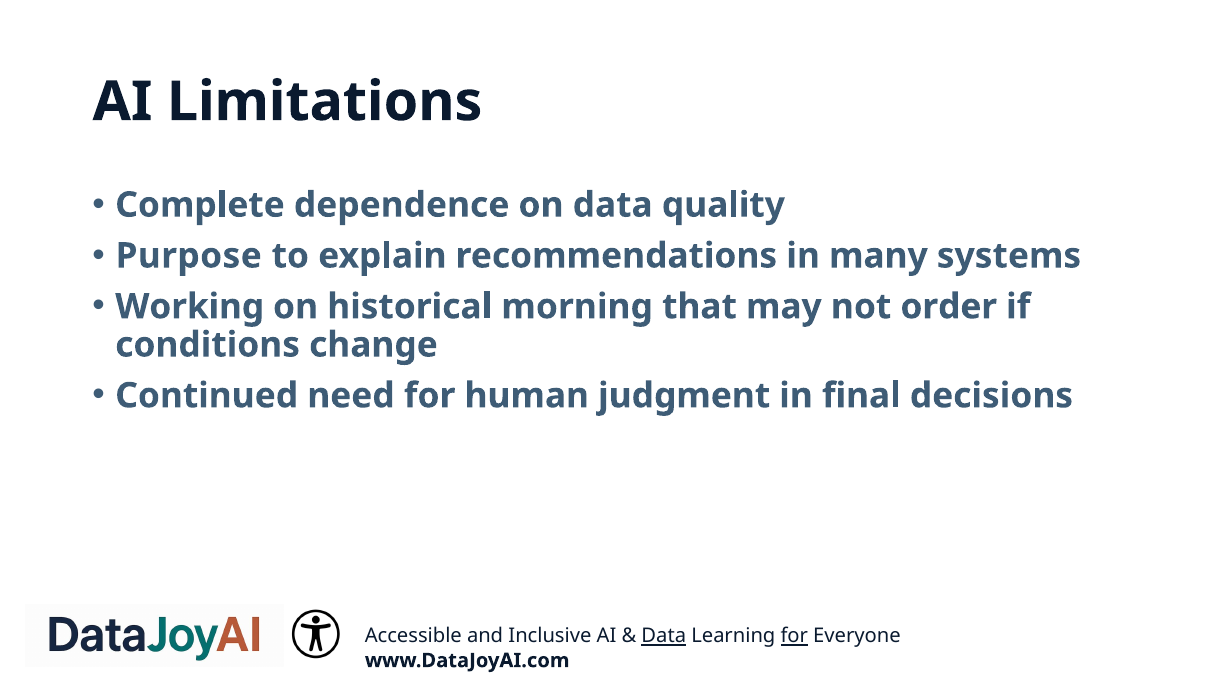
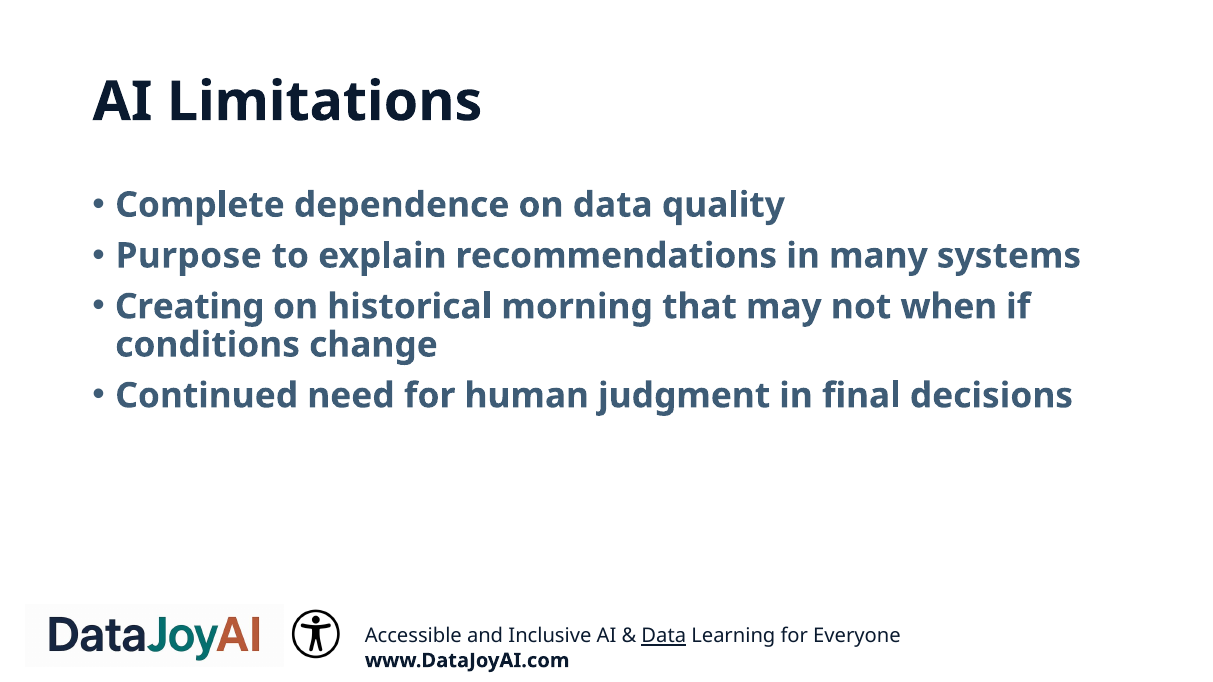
Working: Working -> Creating
order: order -> when
for at (794, 637) underline: present -> none
